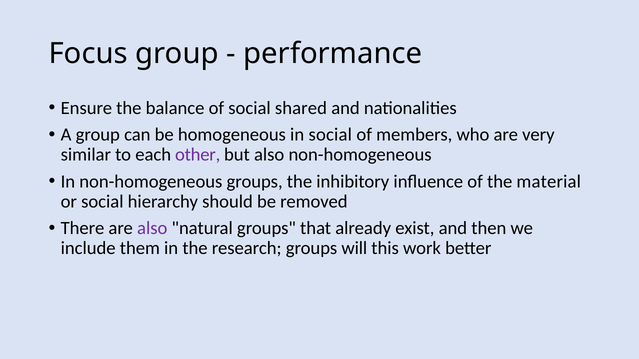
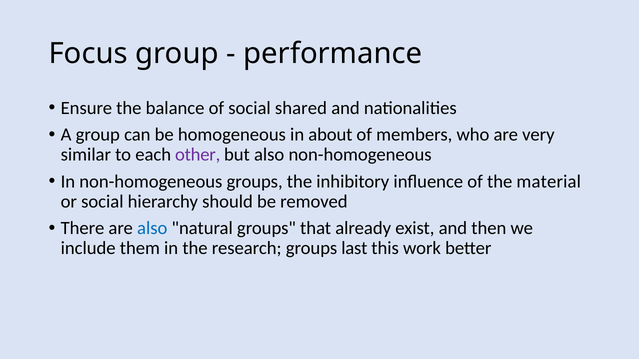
in social: social -> about
also at (152, 228) colour: purple -> blue
will: will -> last
